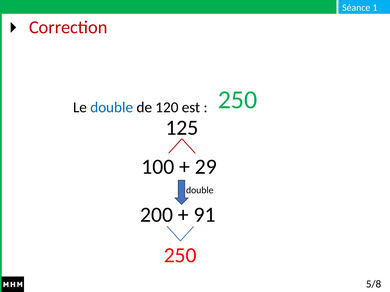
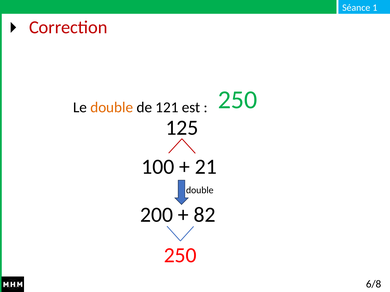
double at (112, 108) colour: blue -> orange
120: 120 -> 121
29: 29 -> 21
91: 91 -> 82
5/8: 5/8 -> 6/8
